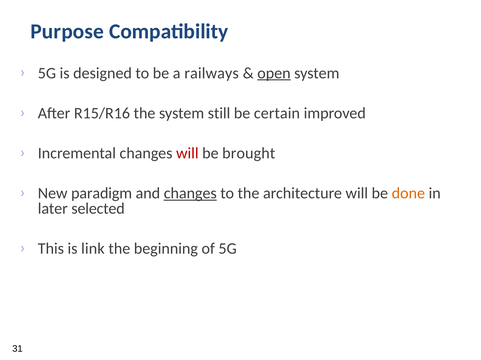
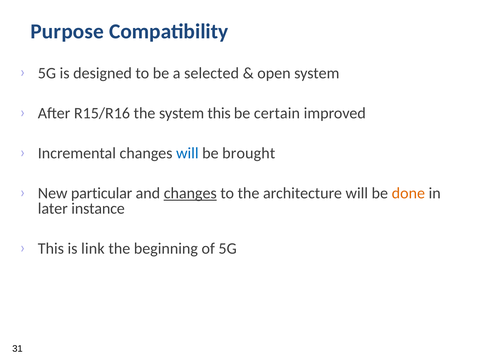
railways: railways -> selected
open underline: present -> none
system still: still -> this
will at (187, 153) colour: red -> blue
paradigm: paradigm -> particular
selected: selected -> instance
